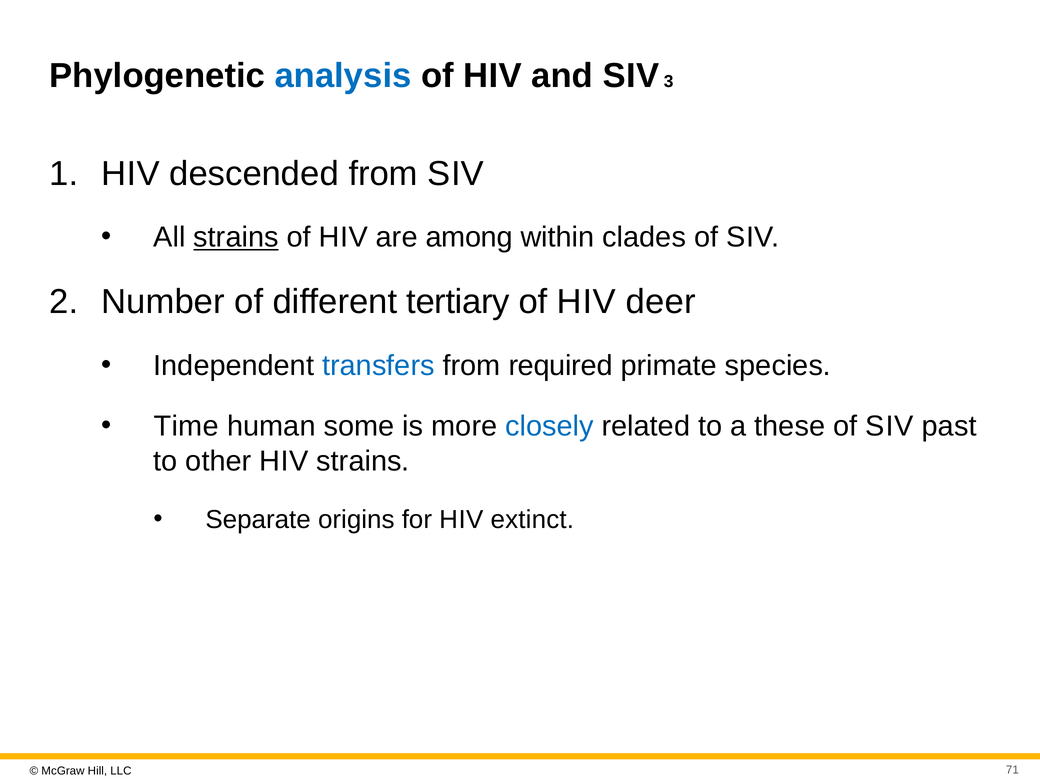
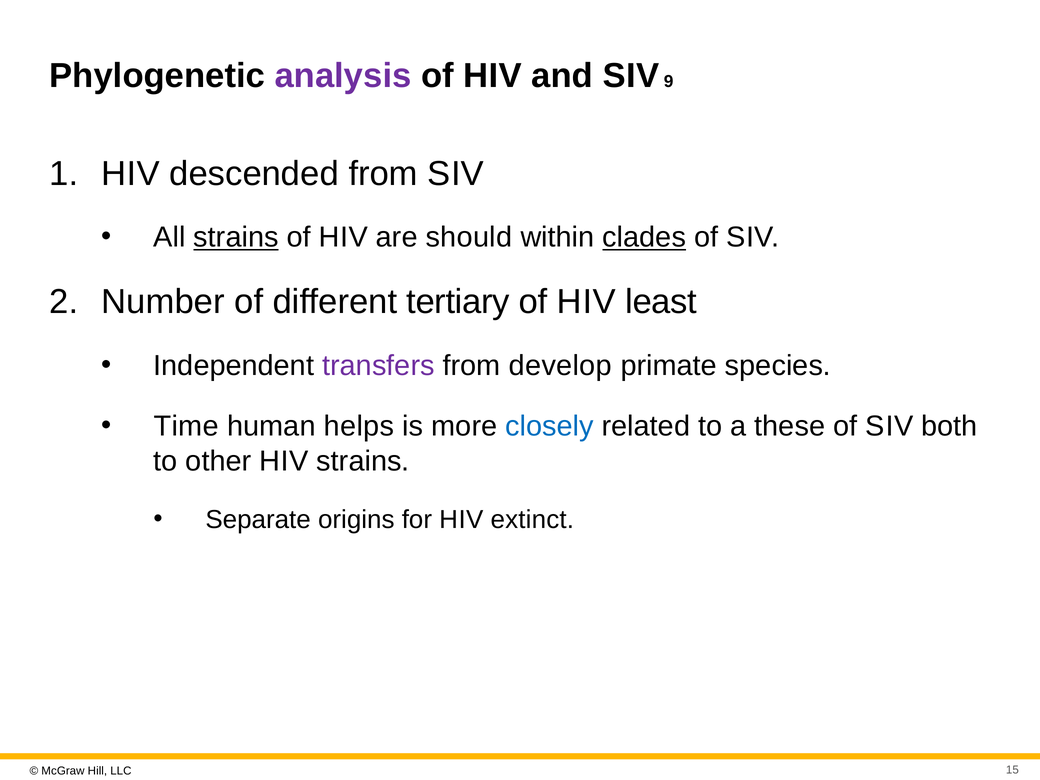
analysis colour: blue -> purple
3: 3 -> 9
among: among -> should
clades underline: none -> present
deer: deer -> least
transfers colour: blue -> purple
required: required -> develop
some: some -> helps
past: past -> both
71: 71 -> 15
